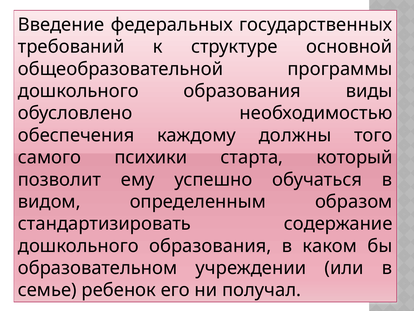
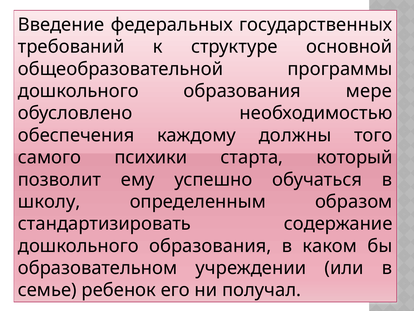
виды: виды -> мере
видом: видом -> школу
